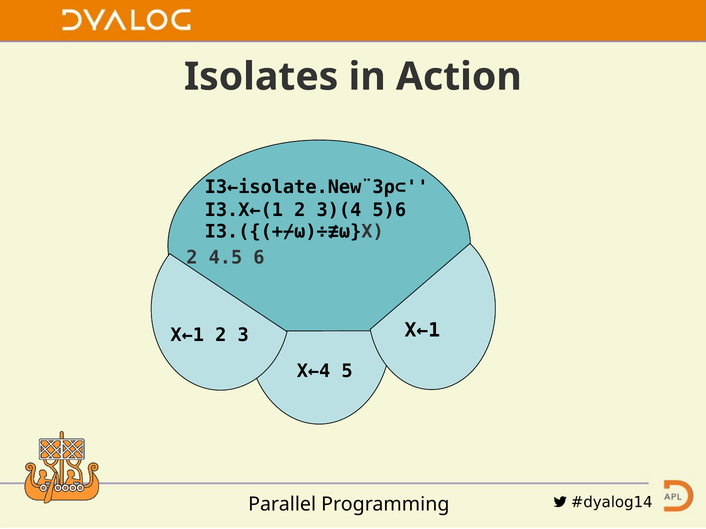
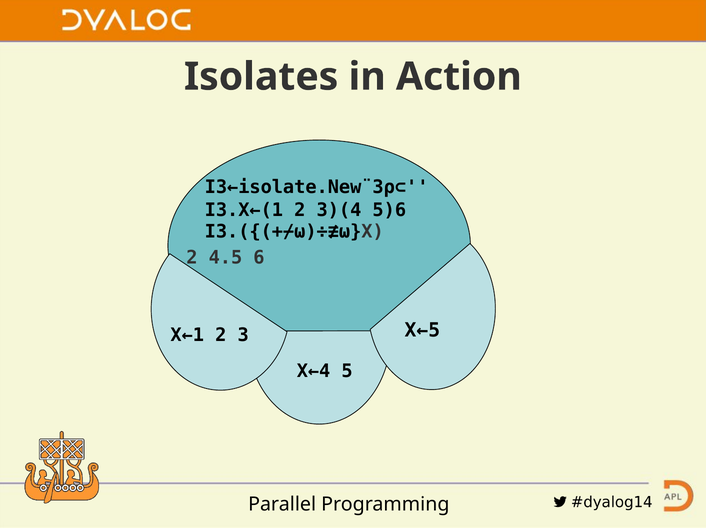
X←1 at (422, 331): X←1 -> X←5
